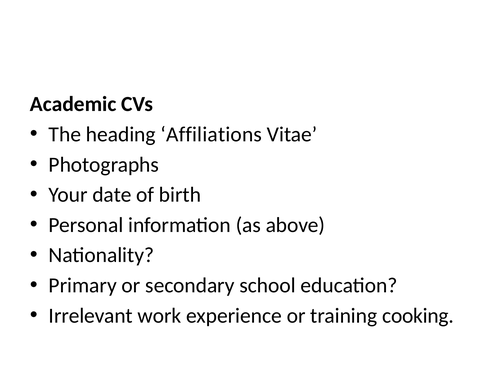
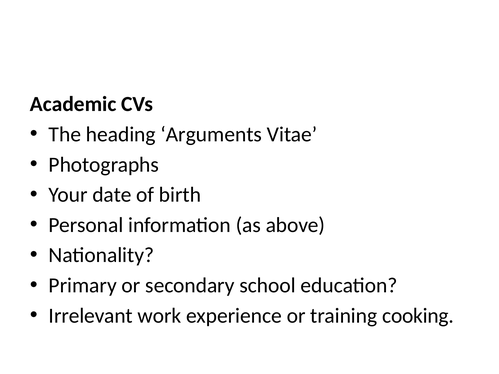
Affiliations: Affiliations -> Arguments
